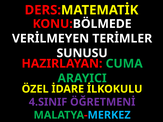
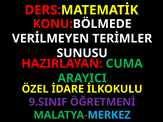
4.SINIF: 4.SINIF -> 9.SINIF
